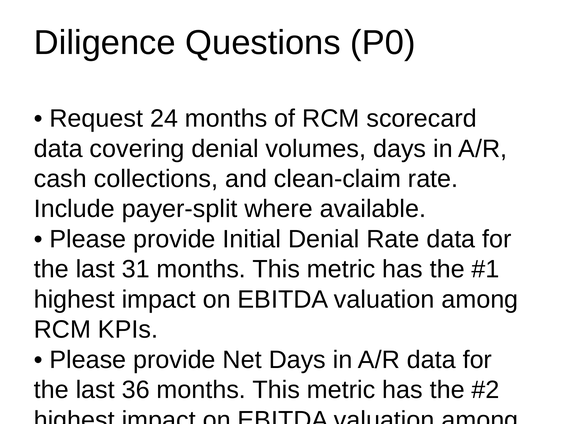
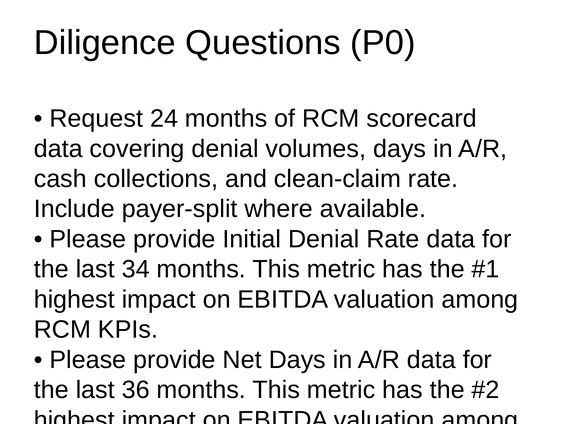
31: 31 -> 34
